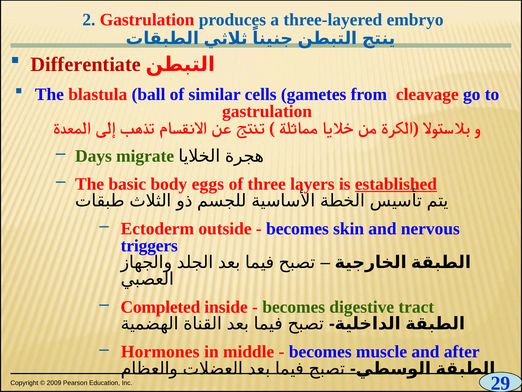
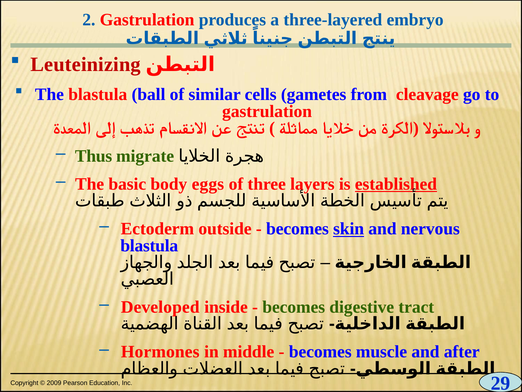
Differentiate: Differentiate -> Leuteinizing
Days: Days -> Thus
skin underline: none -> present
triggers at (149, 245): triggers -> blastula
Completed: Completed -> Developed
